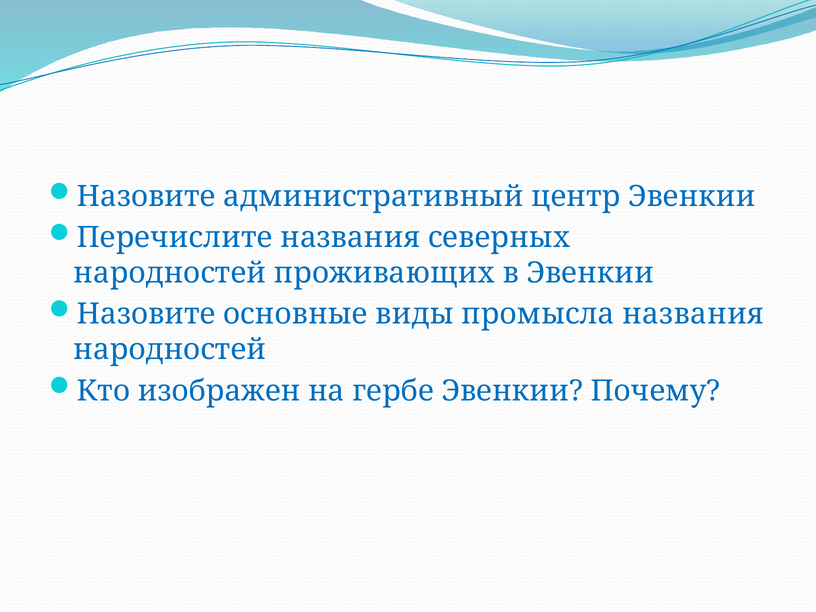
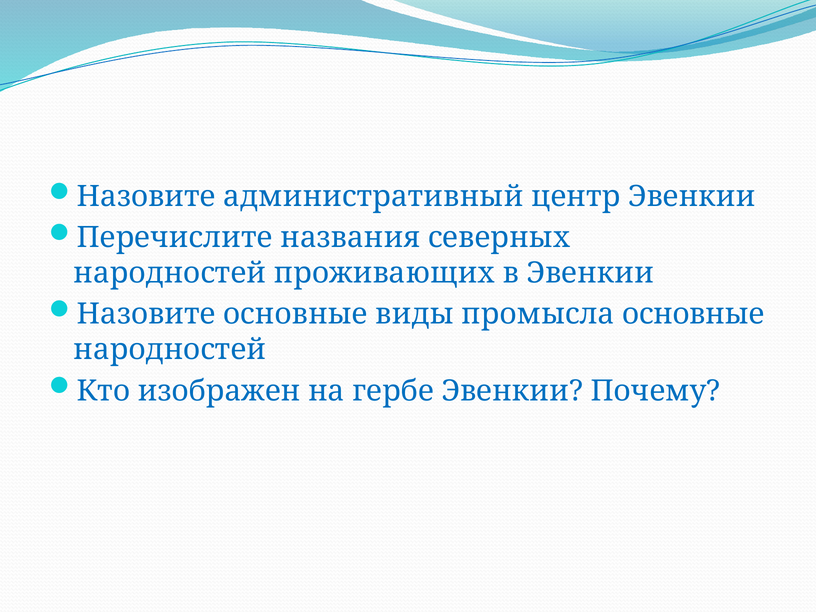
промысла названия: названия -> основные
